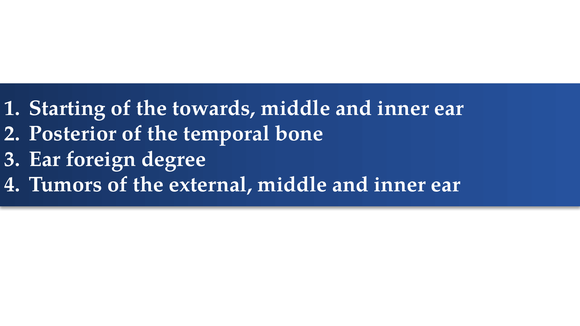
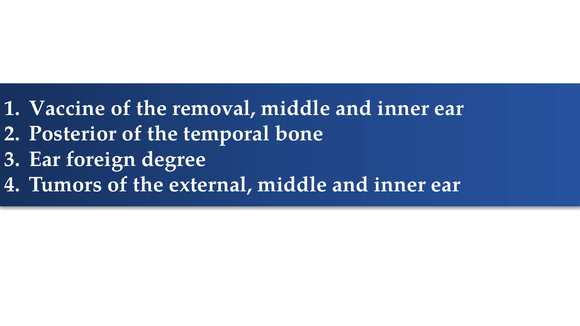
Starting: Starting -> Vaccine
towards: towards -> removal
